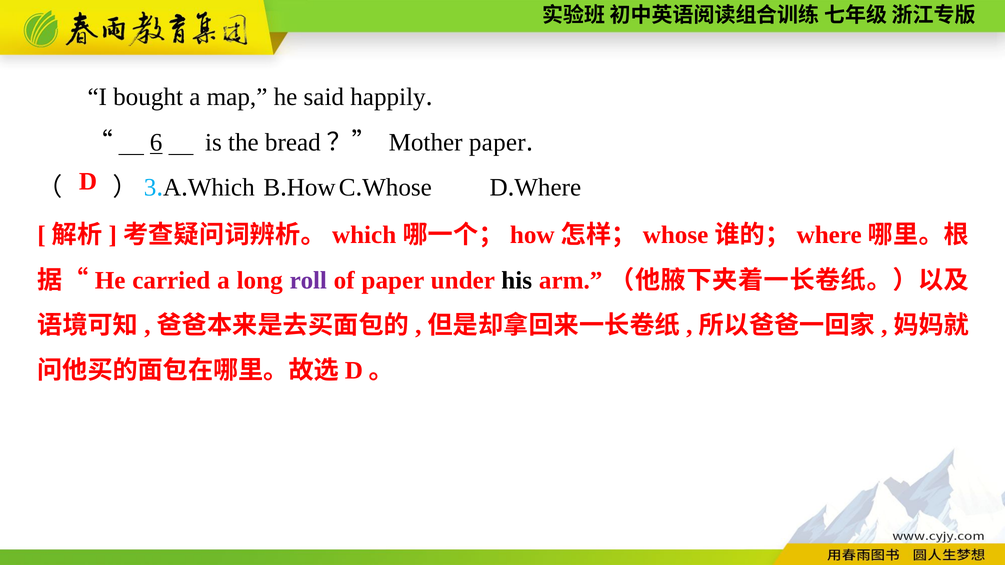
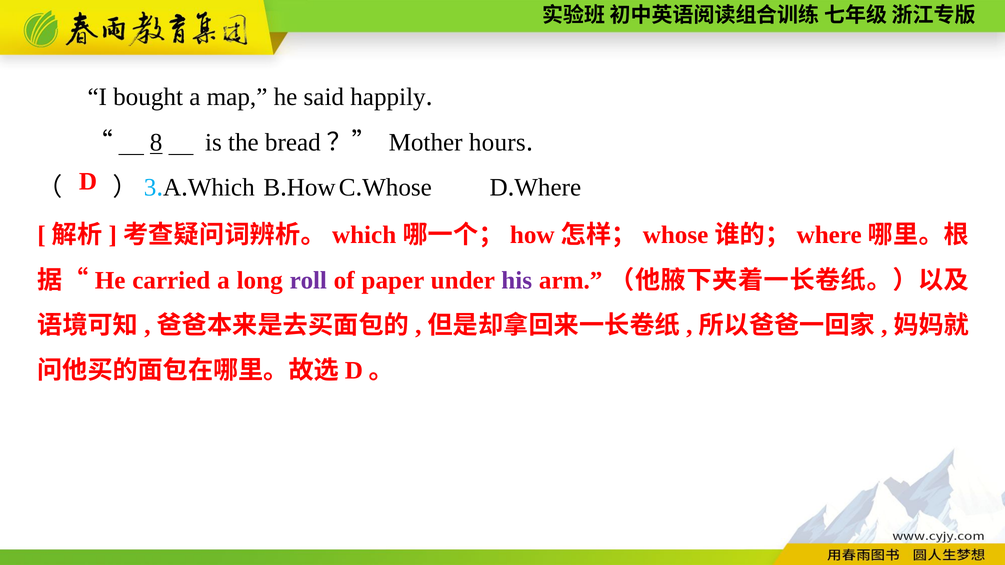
6: 6 -> 8
Mother paper: paper -> hours
his colour: black -> purple
